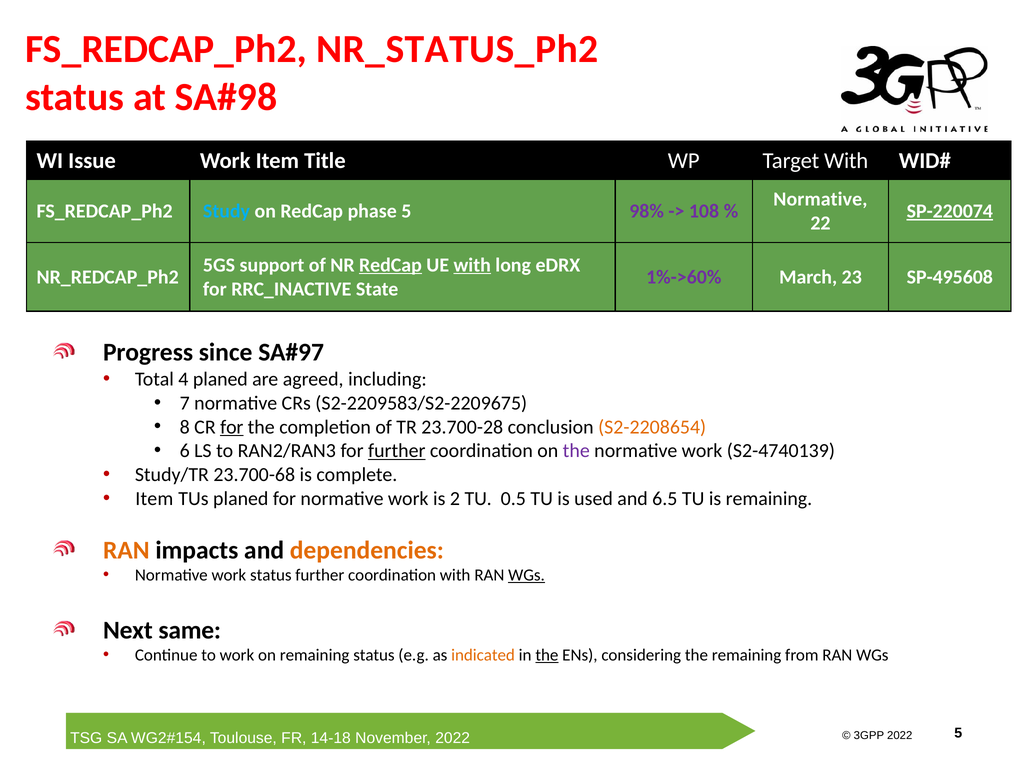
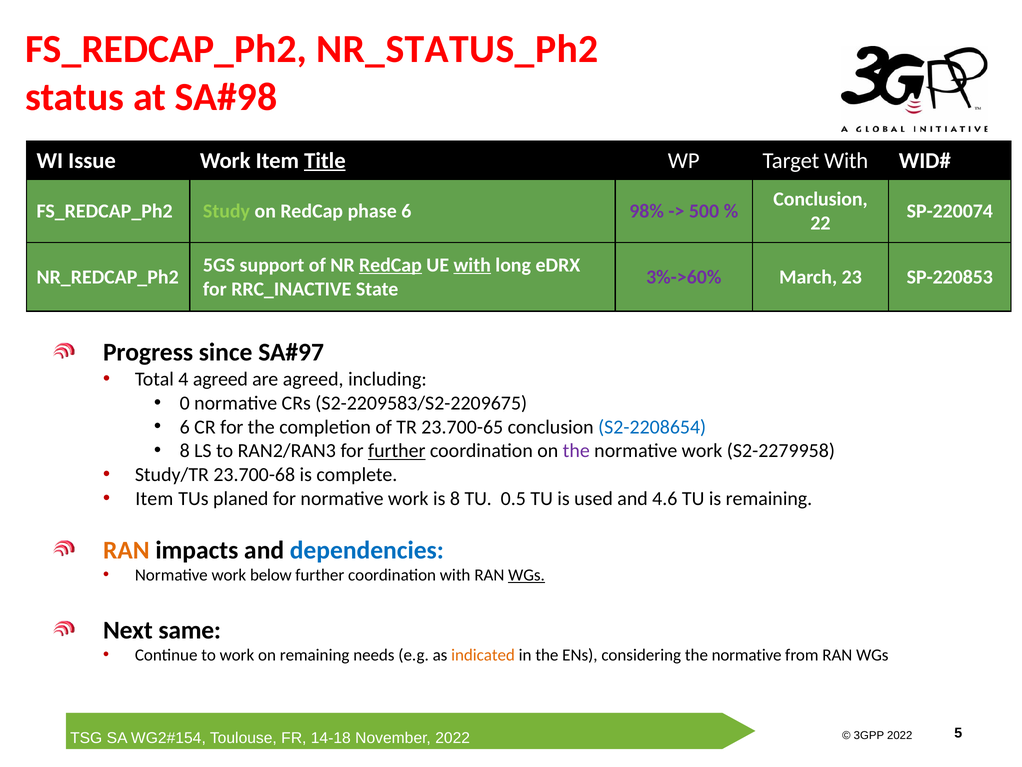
Title underline: none -> present
Normative at (820, 199): Normative -> Conclusion
Study colour: light blue -> light green
phase 5: 5 -> 6
108: 108 -> 500
SP-220074 underline: present -> none
1%->60%: 1%->60% -> 3%->60%
SP-495608: SP-495608 -> SP-220853
4 planed: planed -> agreed
7: 7 -> 0
8 at (185, 427): 8 -> 6
for at (232, 427) underline: present -> none
23.700-28: 23.700-28 -> 23.700-65
S2-2208654 colour: orange -> blue
6 at (185, 451): 6 -> 8
S2-4740139: S2-4740139 -> S2-2279958
is 2: 2 -> 8
6.5: 6.5 -> 4.6
dependencies colour: orange -> blue
work status: status -> below
remaining status: status -> needs
the at (547, 655) underline: present -> none
considering the remaining: remaining -> normative
